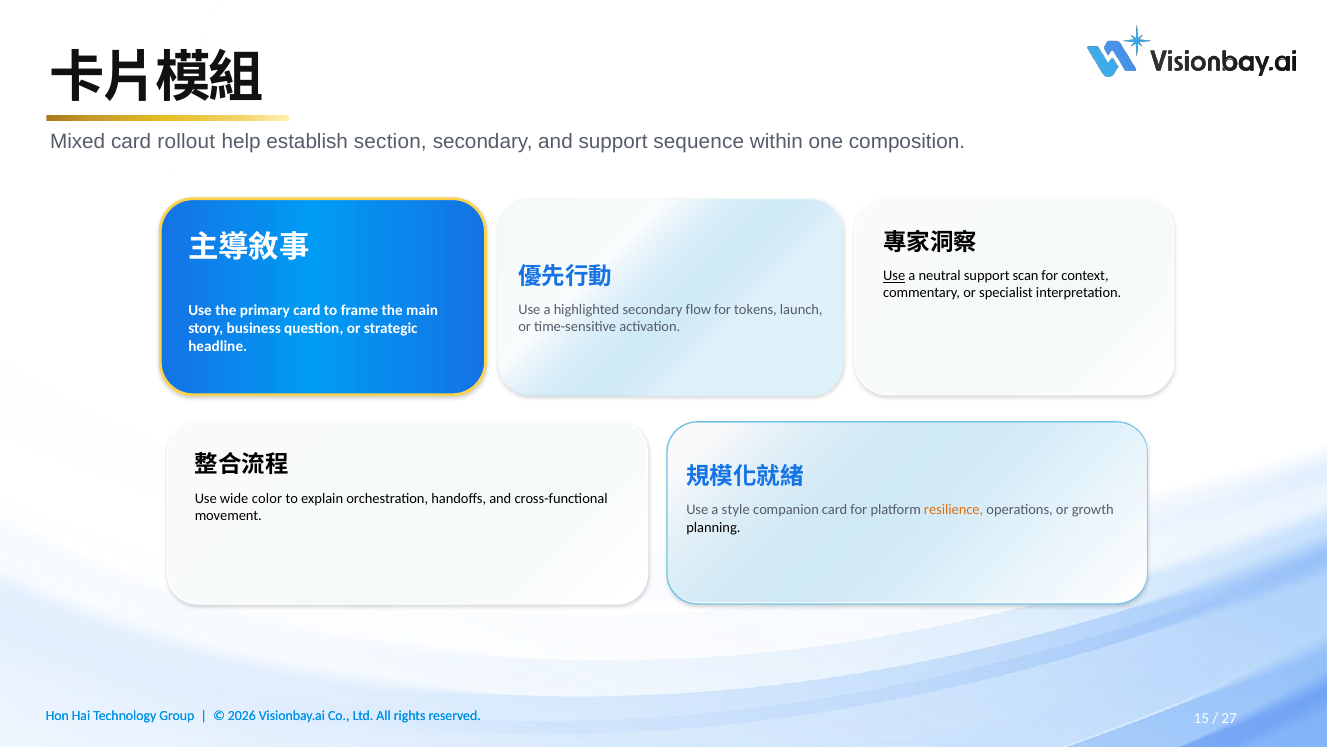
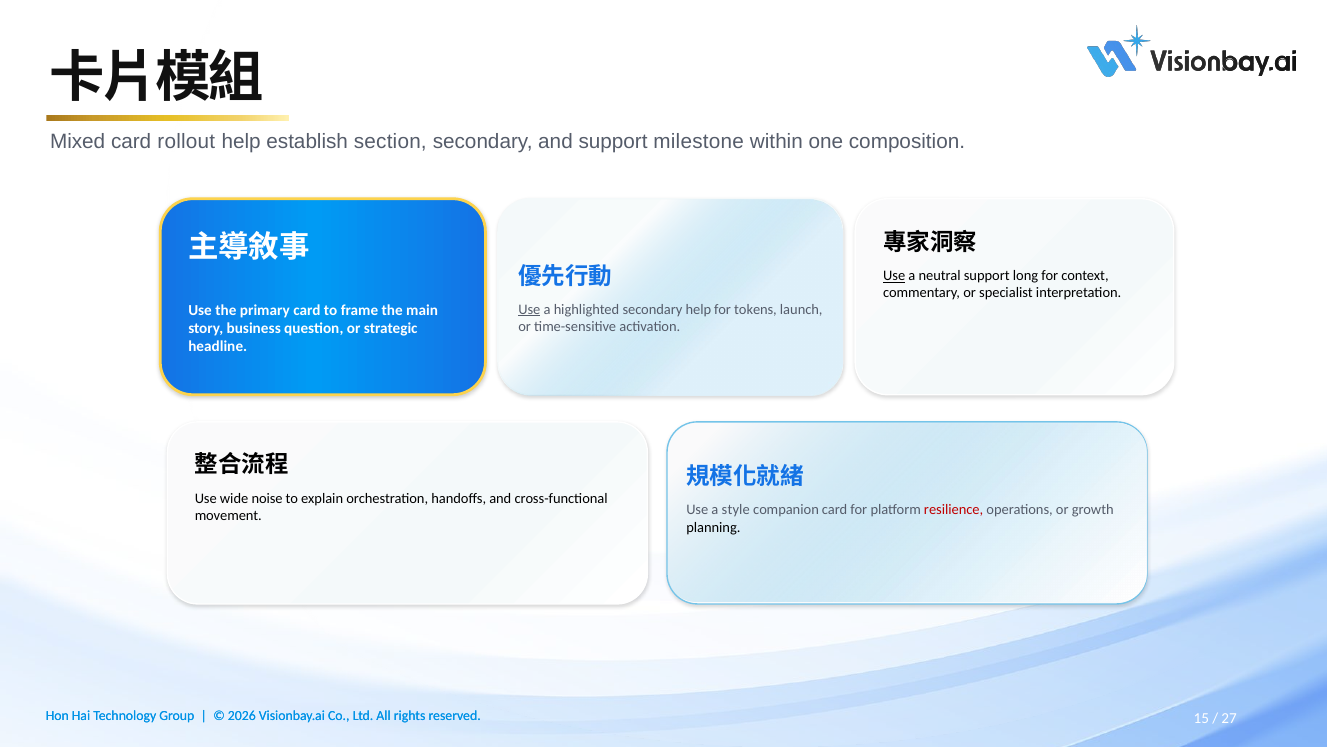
sequence: sequence -> milestone
scan: scan -> long
Use at (529, 309) underline: none -> present
secondary flow: flow -> help
color: color -> noise
resilience colour: orange -> red
